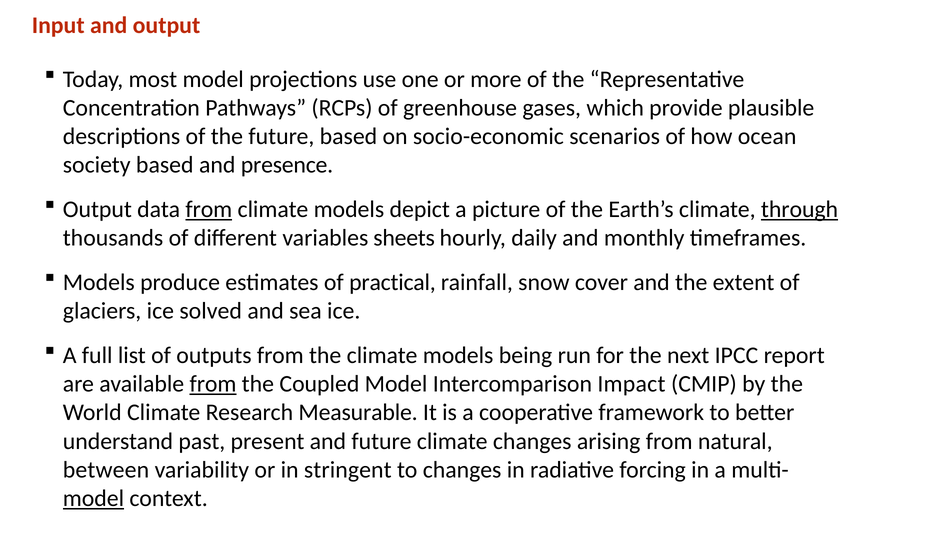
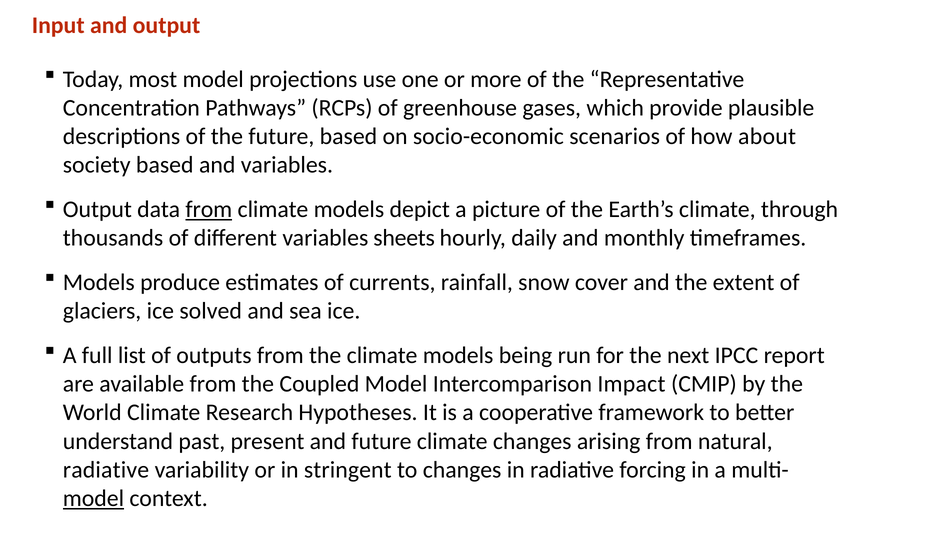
ocean: ocean -> about
and presence: presence -> variables
through underline: present -> none
practical: practical -> currents
from at (213, 384) underline: present -> none
Measurable: Measurable -> Hypotheses
between at (106, 469): between -> radiative
